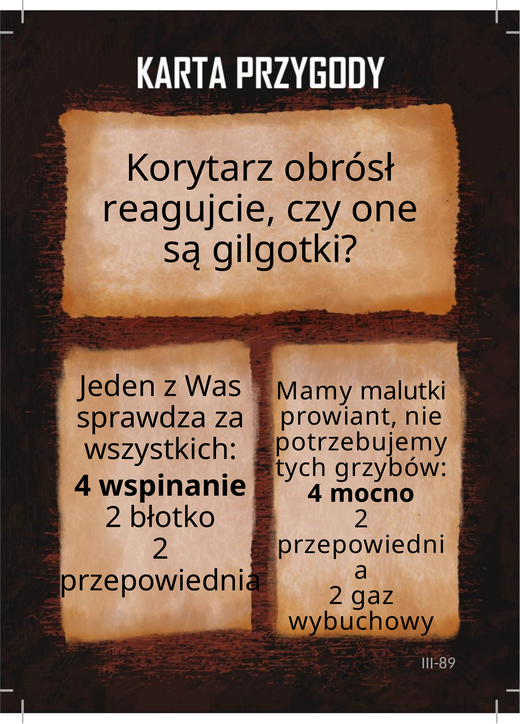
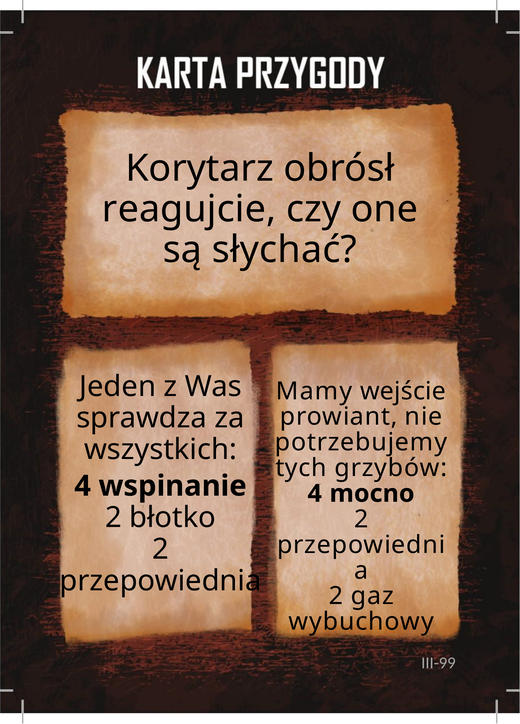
gilgotki: gilgotki -> słychać
malutki: malutki -> wejście
III-89: III-89 -> III-99
